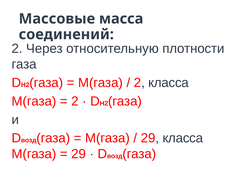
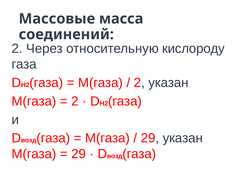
плотности: плотности -> кислороду
2 класса: класса -> указан
29 класса: класса -> указан
